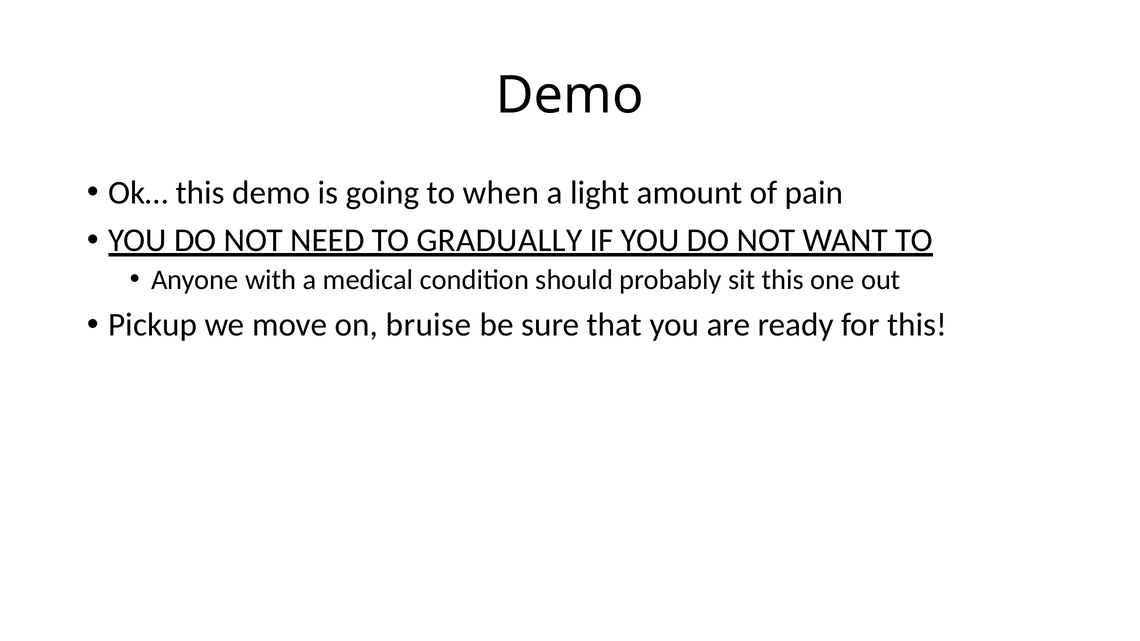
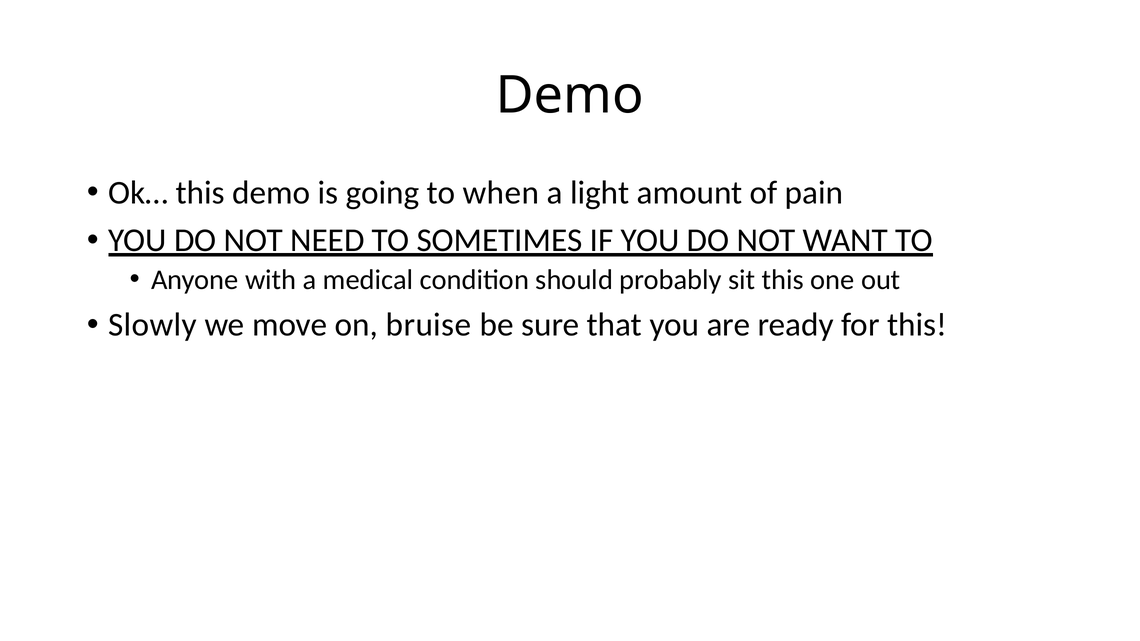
GRADUALLY: GRADUALLY -> SOMETIMES
Pickup: Pickup -> Slowly
